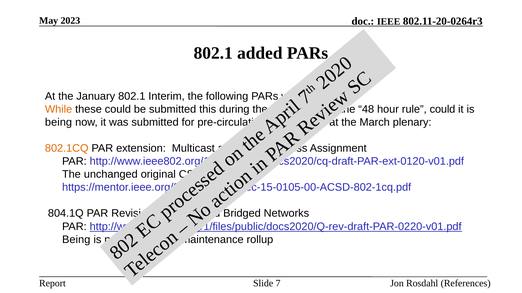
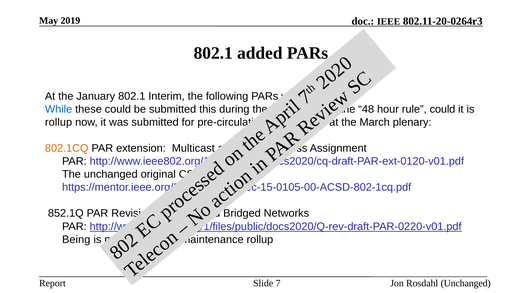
2023: 2023 -> 2019
While colour: orange -> blue
being at (59, 122): being -> rollup
804.1Q: 804.1Q -> 852.1Q
Rosdahl References: References -> Unchanged
